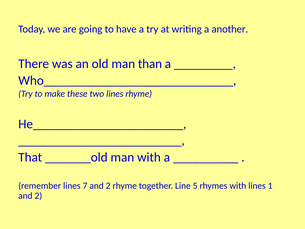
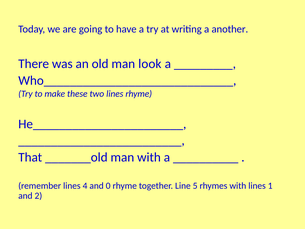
than: than -> look
7: 7 -> 4
2 at (108, 186): 2 -> 0
